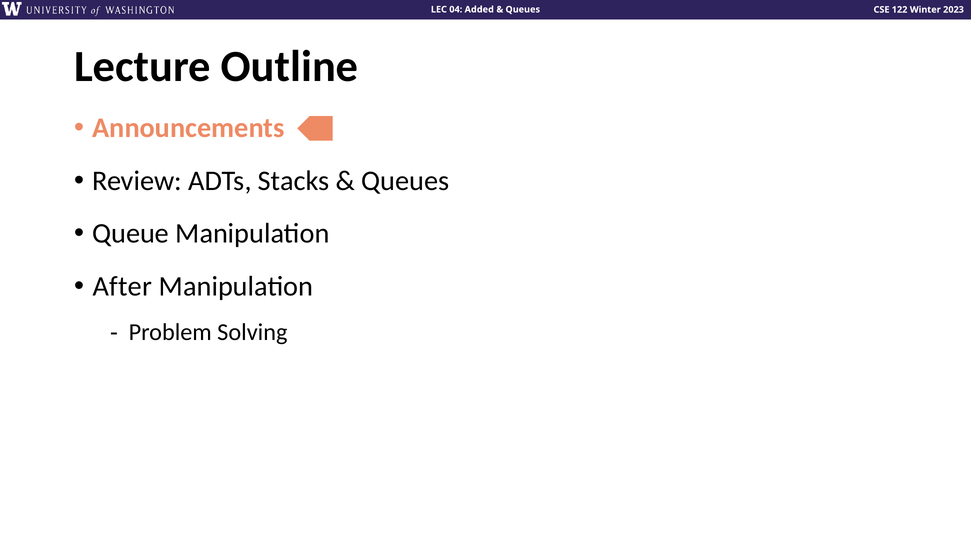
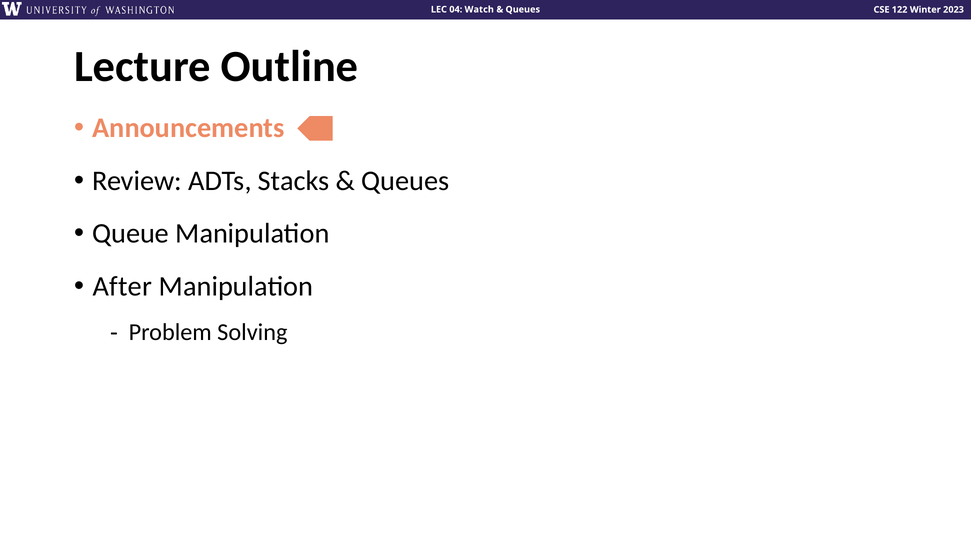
Added: Added -> Watch
